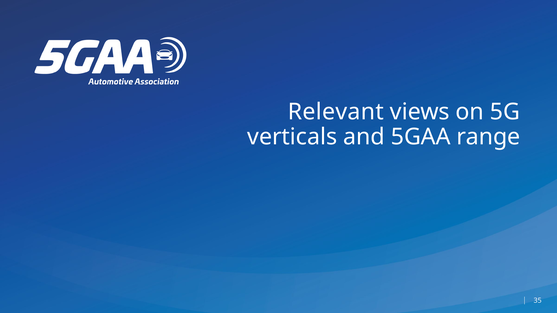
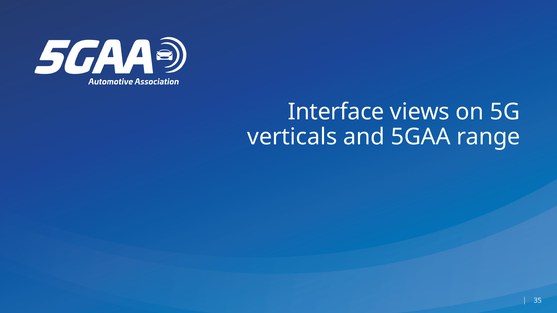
Relevant: Relevant -> Interface
